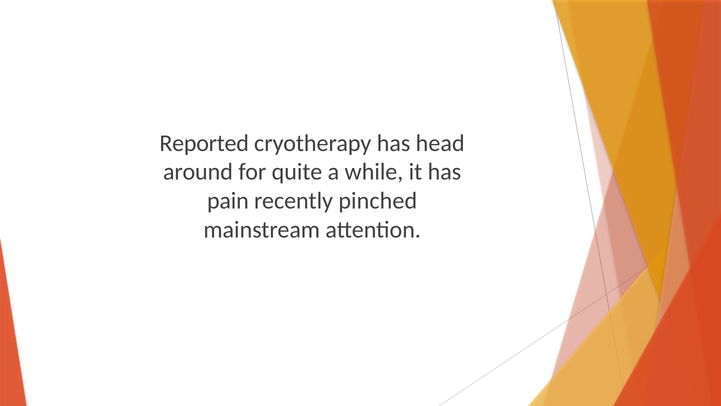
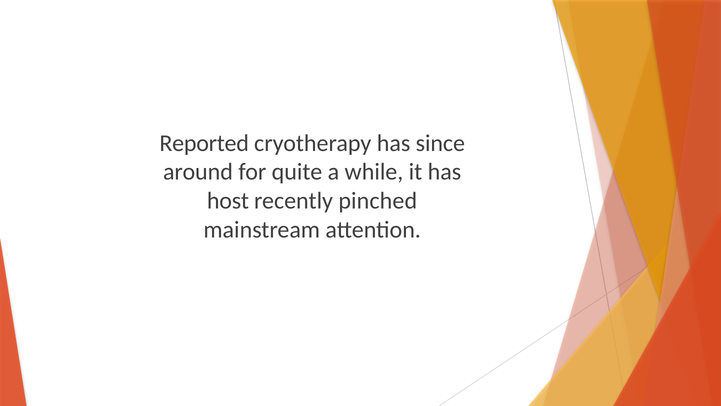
head: head -> since
pain: pain -> host
